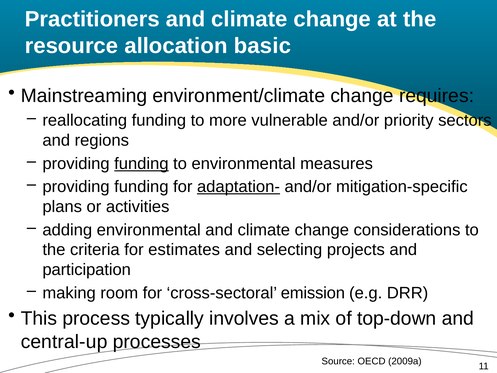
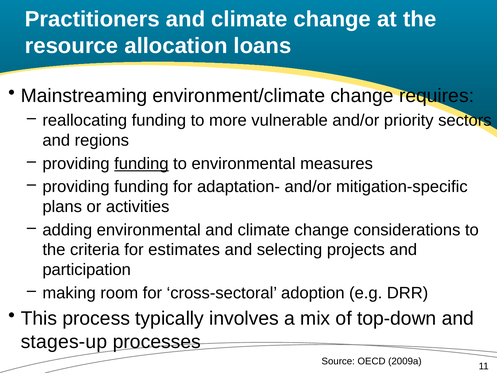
basic: basic -> loans
adaptation- underline: present -> none
emission: emission -> adoption
central-up: central-up -> stages-up
